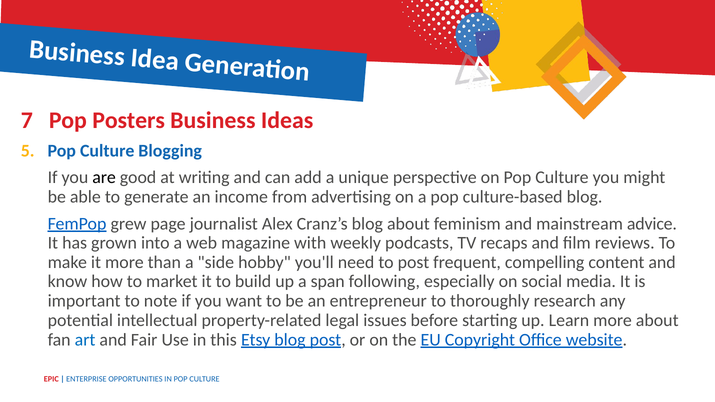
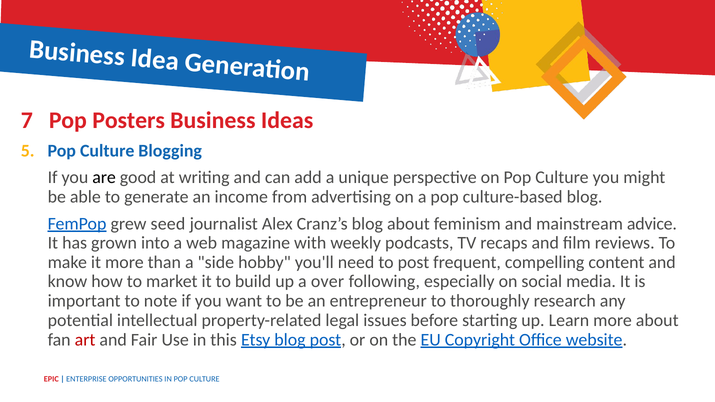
page: page -> seed
span: span -> over
art colour: blue -> red
